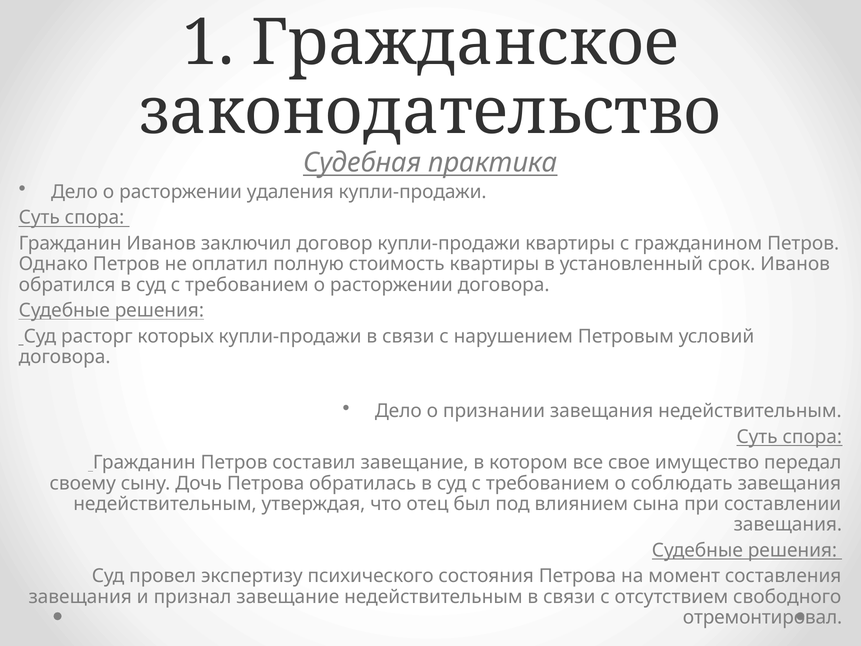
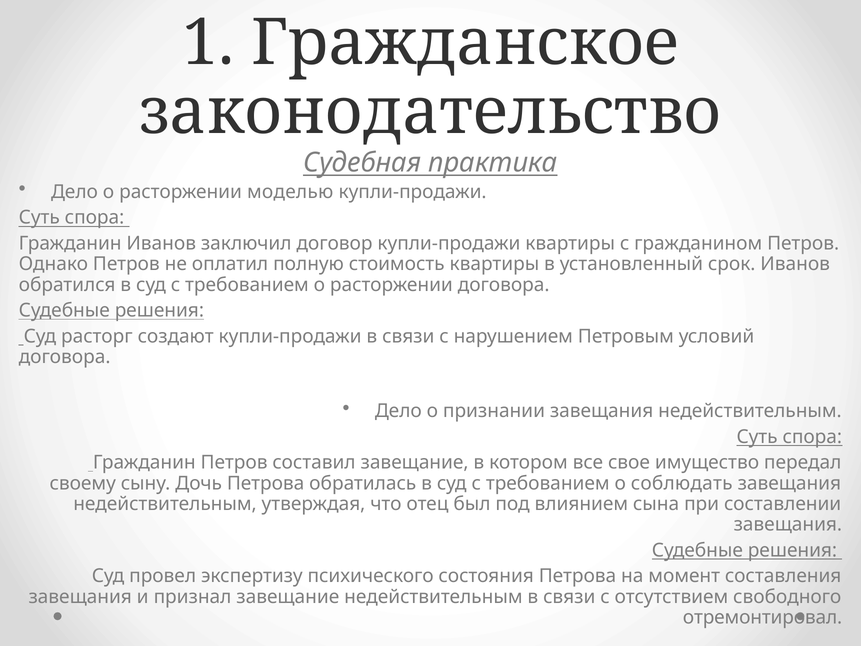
удаления: удаления -> моделью
которых: которых -> создают
